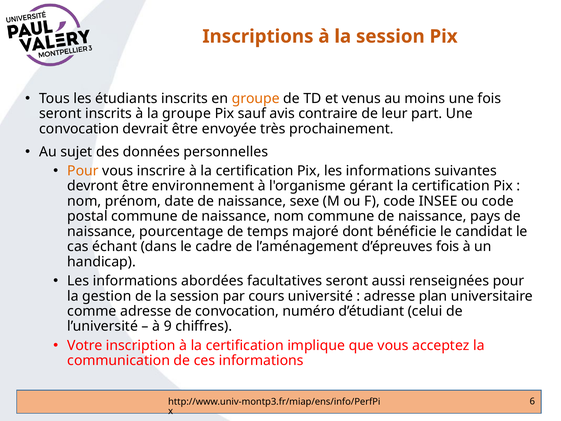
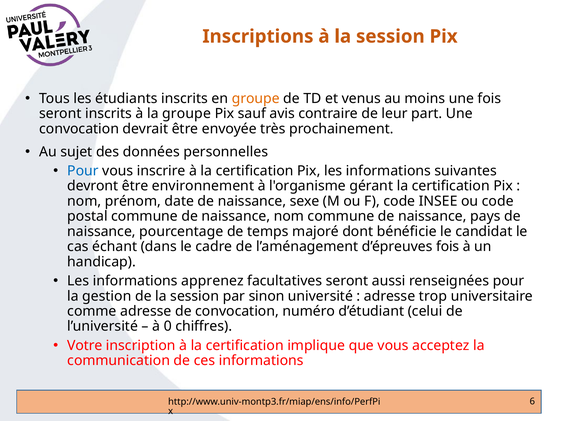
Pour at (83, 171) colour: orange -> blue
abordées: abordées -> apprenez
cours: cours -> sinon
plan: plan -> trop
9: 9 -> 0
